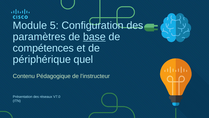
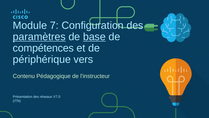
5: 5 -> 7
paramètres underline: none -> present
quel: quel -> vers
